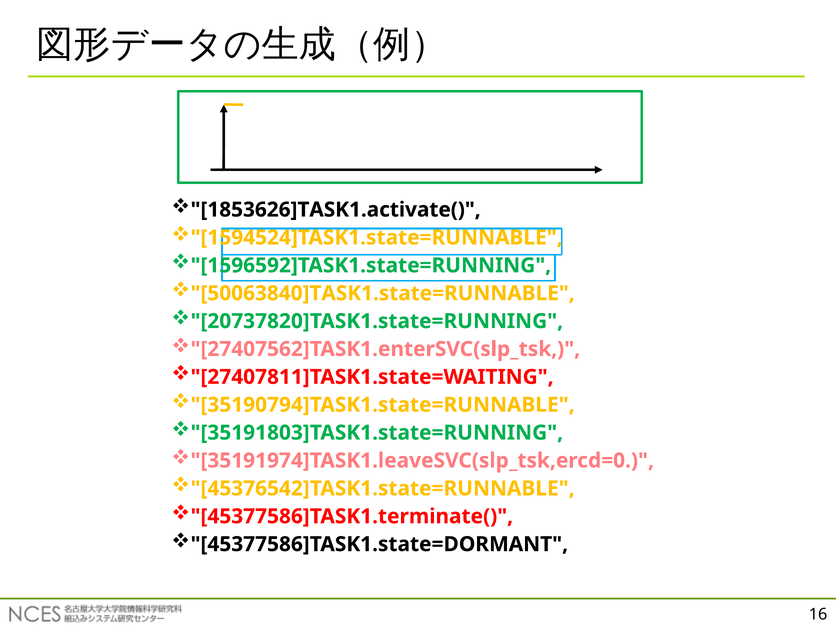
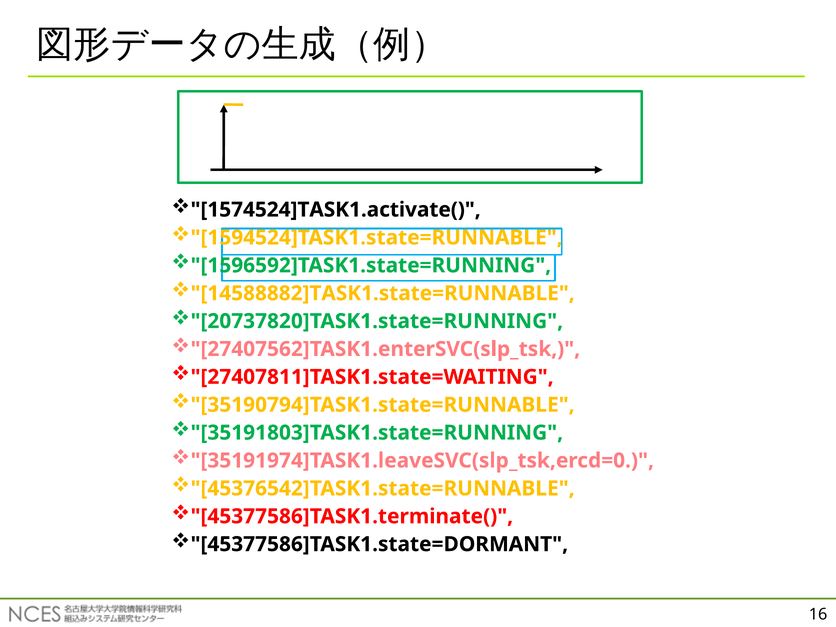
1853626]TASK1.activate(: 1853626]TASK1.activate( -> 1574524]TASK1.activate(
50063840]TASK1.state=RUNNABLE: 50063840]TASK1.state=RUNNABLE -> 14588882]TASK1.state=RUNNABLE
